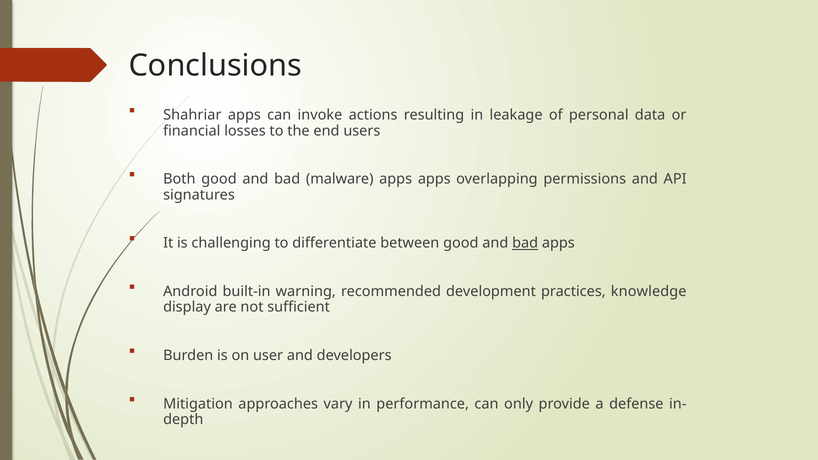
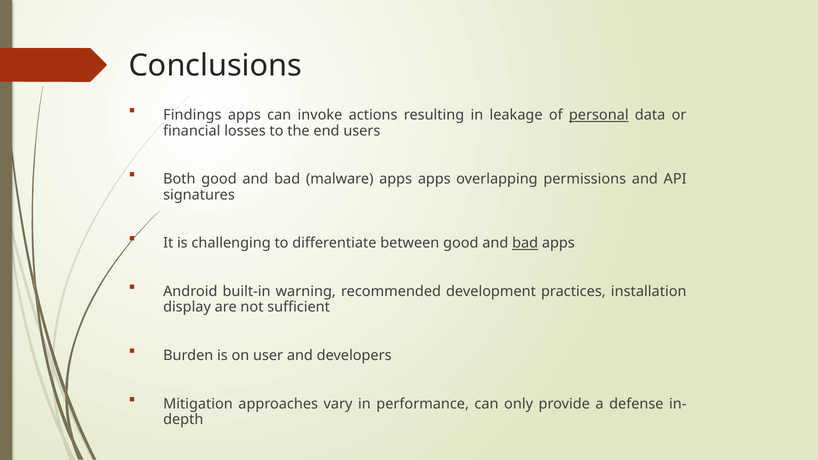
Shahriar: Shahriar -> Findings
personal underline: none -> present
knowledge: knowledge -> installation
